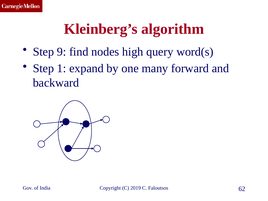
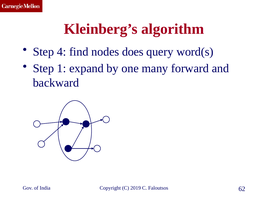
9: 9 -> 4
high: high -> does
